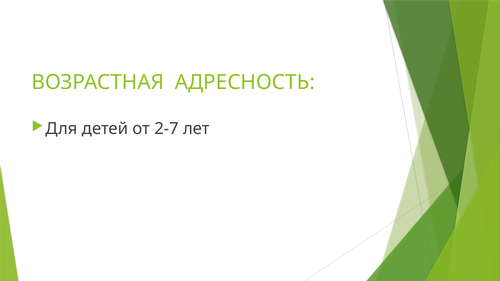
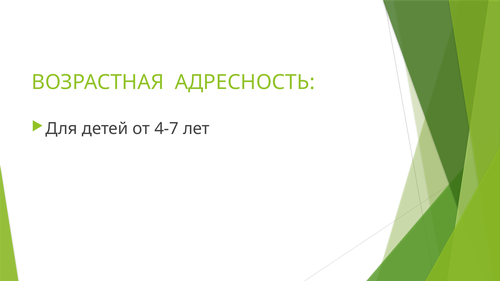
2-7: 2-7 -> 4-7
